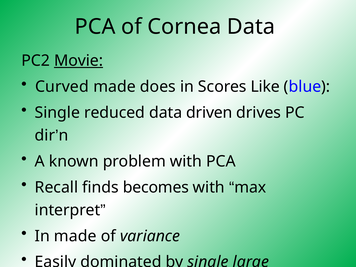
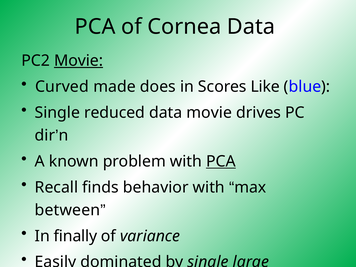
data driven: driven -> movie
PCA at (221, 161) underline: none -> present
becomes: becomes -> behavior
interpret: interpret -> between
In made: made -> finally
